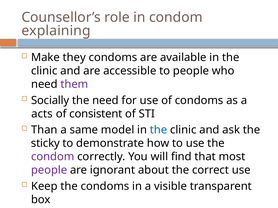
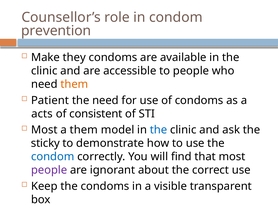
explaining: explaining -> prevention
them at (74, 84) colour: purple -> orange
Socially: Socially -> Patient
Than at (44, 130): Than -> Most
a same: same -> them
condom at (53, 157) colour: purple -> blue
